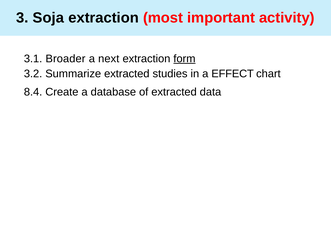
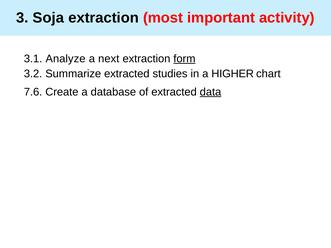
Broader: Broader -> Analyze
EFFECT: EFFECT -> HIGHER
8.4: 8.4 -> 7.6
data underline: none -> present
